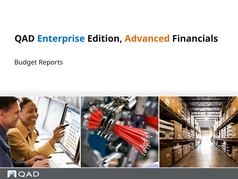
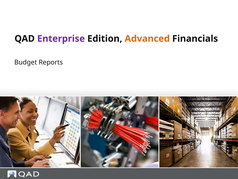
Enterprise colour: blue -> purple
